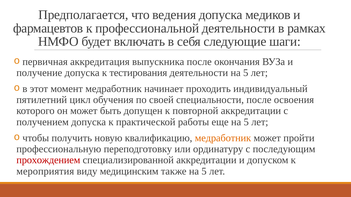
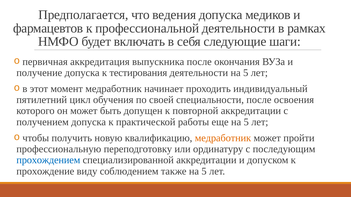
прохождением colour: red -> blue
мероприятия: мероприятия -> прохождение
медицинским: медицинским -> соблюдением
